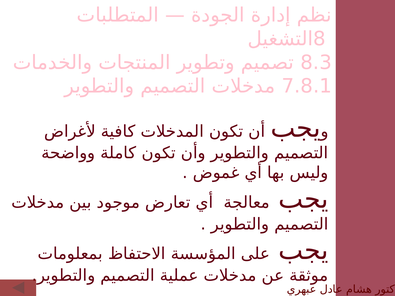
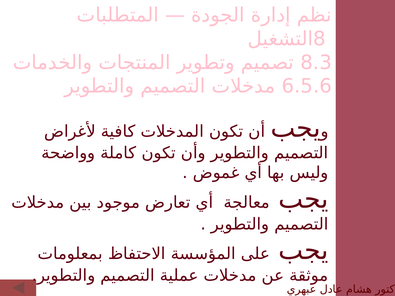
7.8.1: 7.8.1 -> 6.5.6
